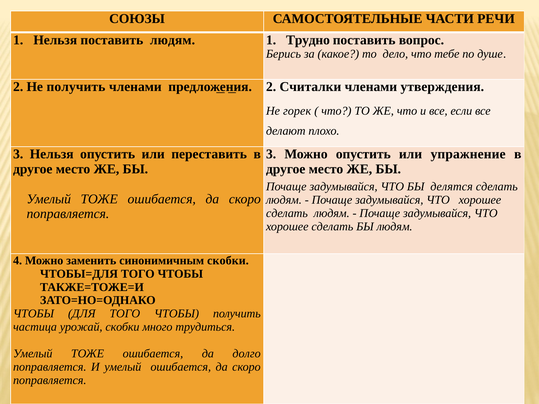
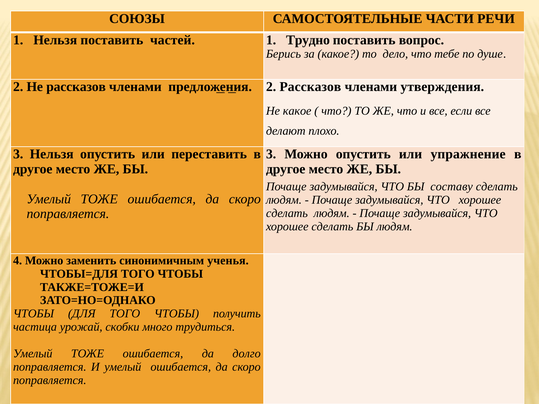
поставить людям: людям -> частей
Не получить: получить -> рассказов
2 Считалки: Считалки -> Рассказов
Не горек: горек -> какое
делятся: делятся -> составу
синонимичным скобки: скобки -> ученья
